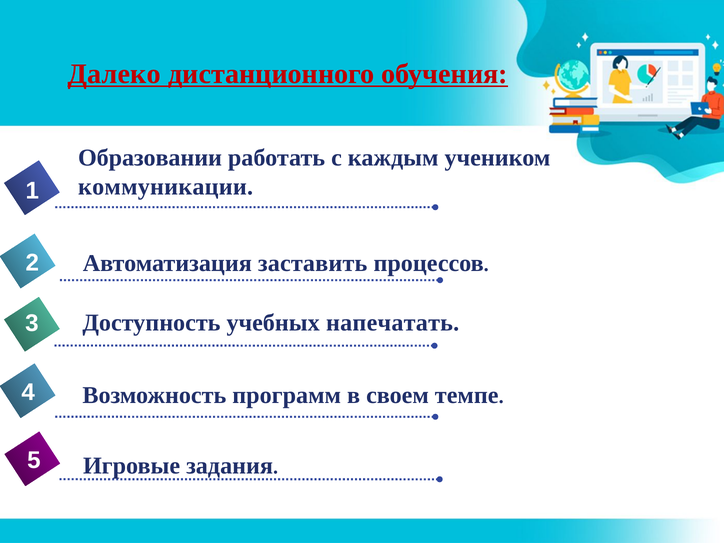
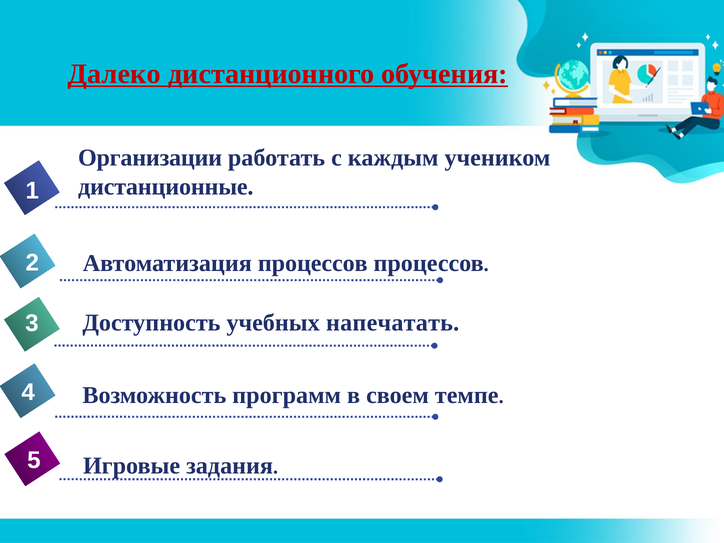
Образовании: Образовании -> Организации
коммуникации: коммуникации -> дистанционные
Автоматизация заставить: заставить -> процессов
